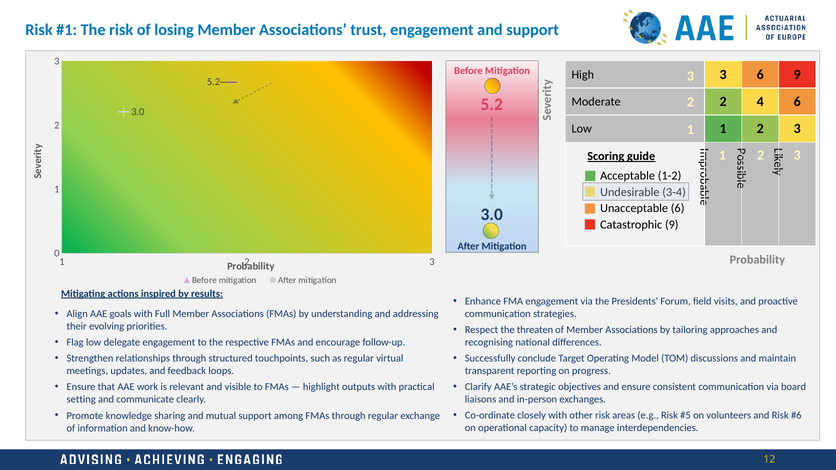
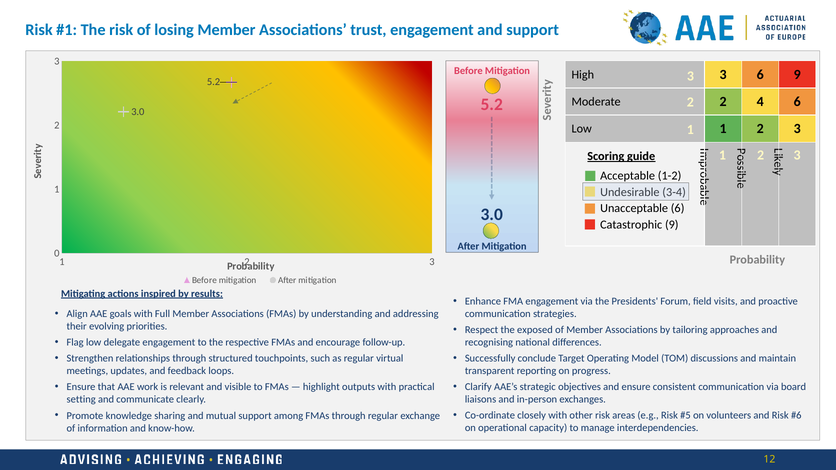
threaten: threaten -> exposed
